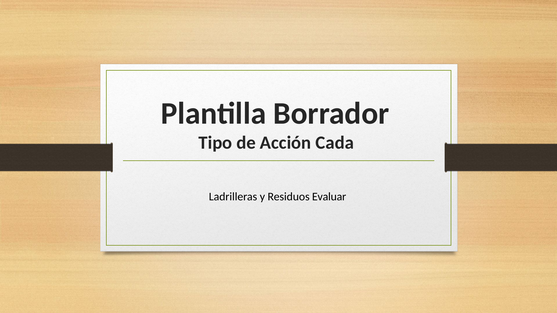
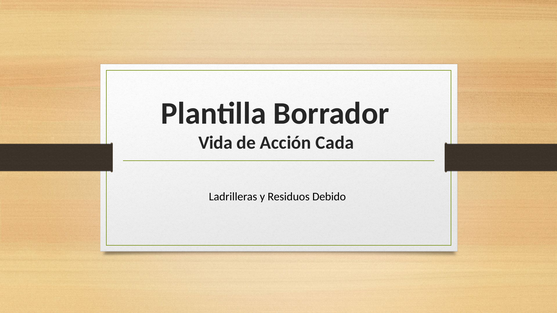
Tipo: Tipo -> Vida
Evaluar: Evaluar -> Debido
